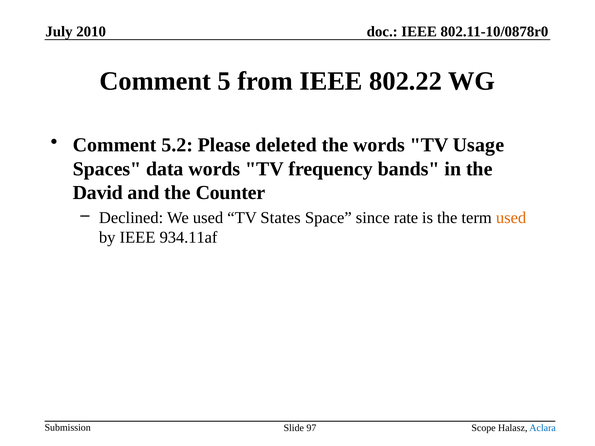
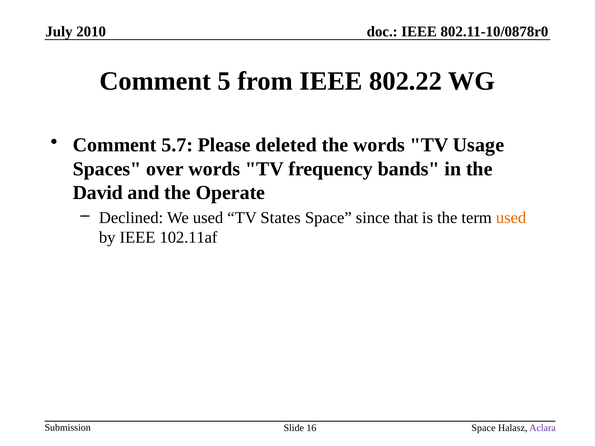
5.2: 5.2 -> 5.7
data: data -> over
Counter: Counter -> Operate
rate: rate -> that
934.11af: 934.11af -> 102.11af
97: 97 -> 16
Scope at (484, 428): Scope -> Space
Aclara colour: blue -> purple
